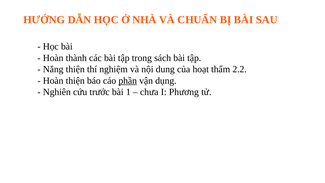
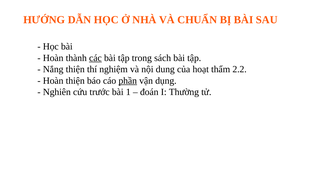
các underline: none -> present
chưa: chưa -> đoán
Phương: Phương -> Thường
